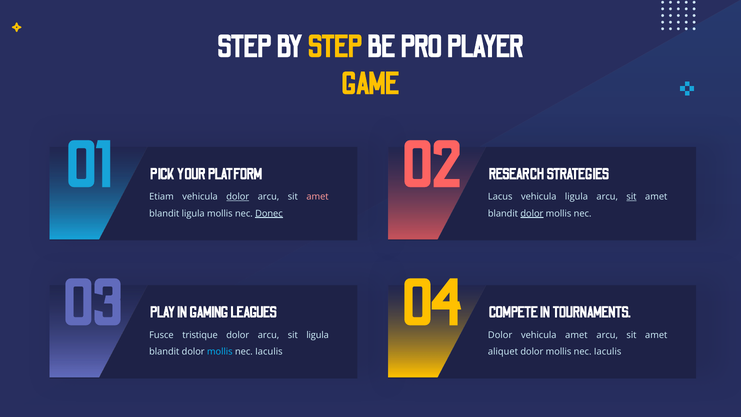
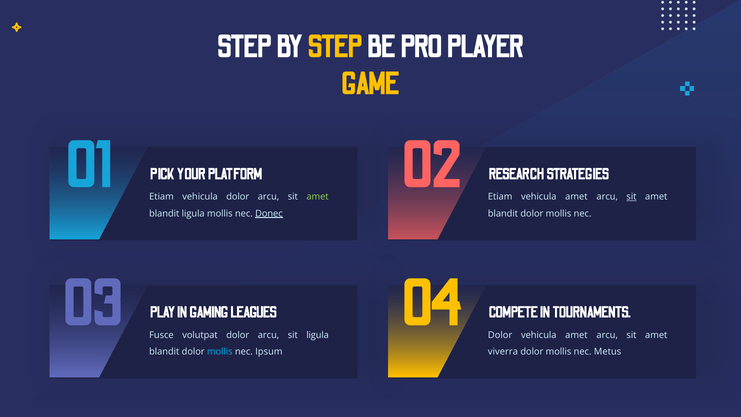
dolor at (238, 197) underline: present -> none
amet at (318, 197) colour: pink -> light green
Lacus at (500, 197): Lacus -> Etiam
ligula at (576, 197): ligula -> amet
dolor at (532, 213) underline: present -> none
tristique: tristique -> volutpat
Iaculis at (269, 352): Iaculis -> Ipsum
aliquet: aliquet -> viverra
Iaculis at (608, 352): Iaculis -> Metus
